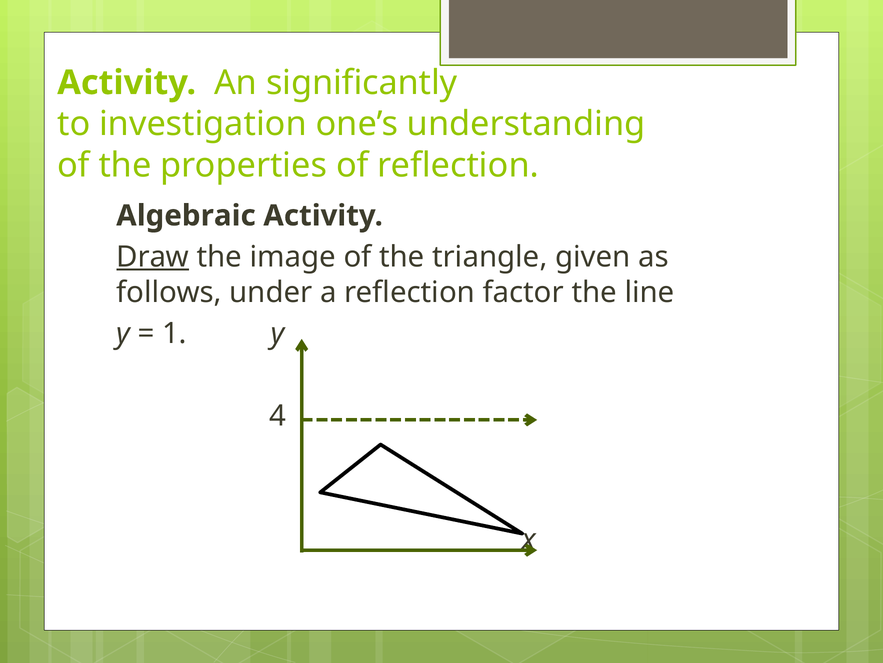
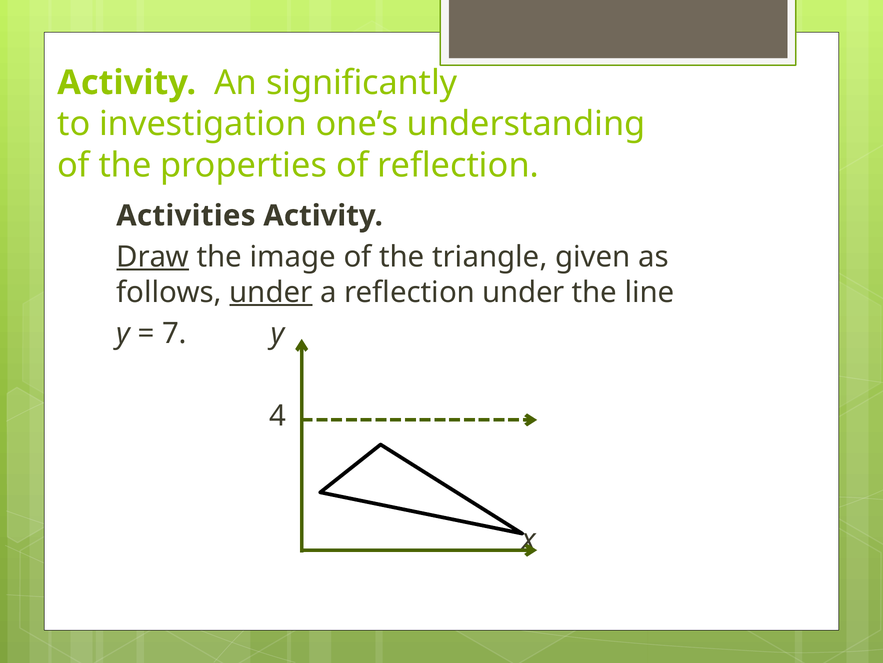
Algebraic: Algebraic -> Activities
under at (271, 292) underline: none -> present
reflection factor: factor -> under
1: 1 -> 7
